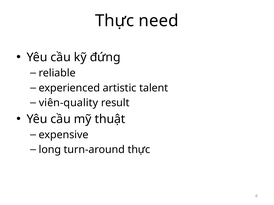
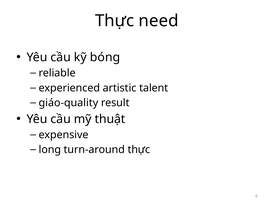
đứng: đứng -> bóng
viên-quality: viên-quality -> giáo-quality
